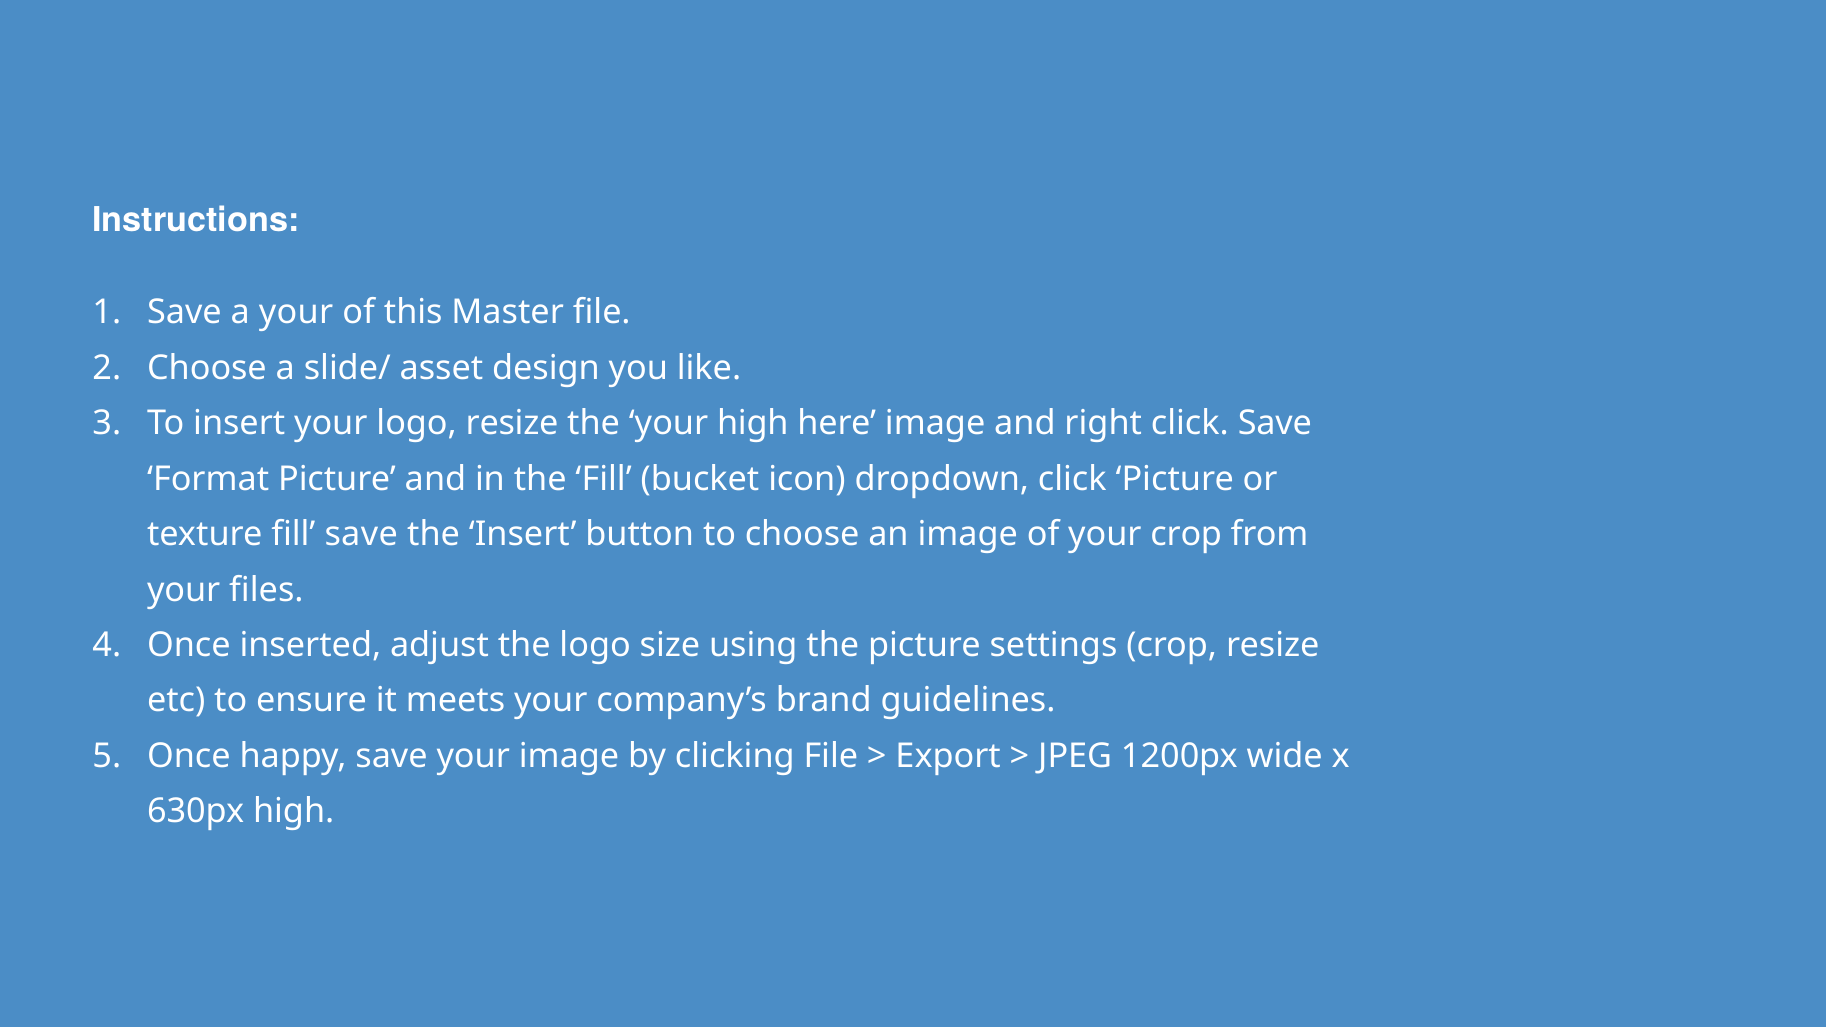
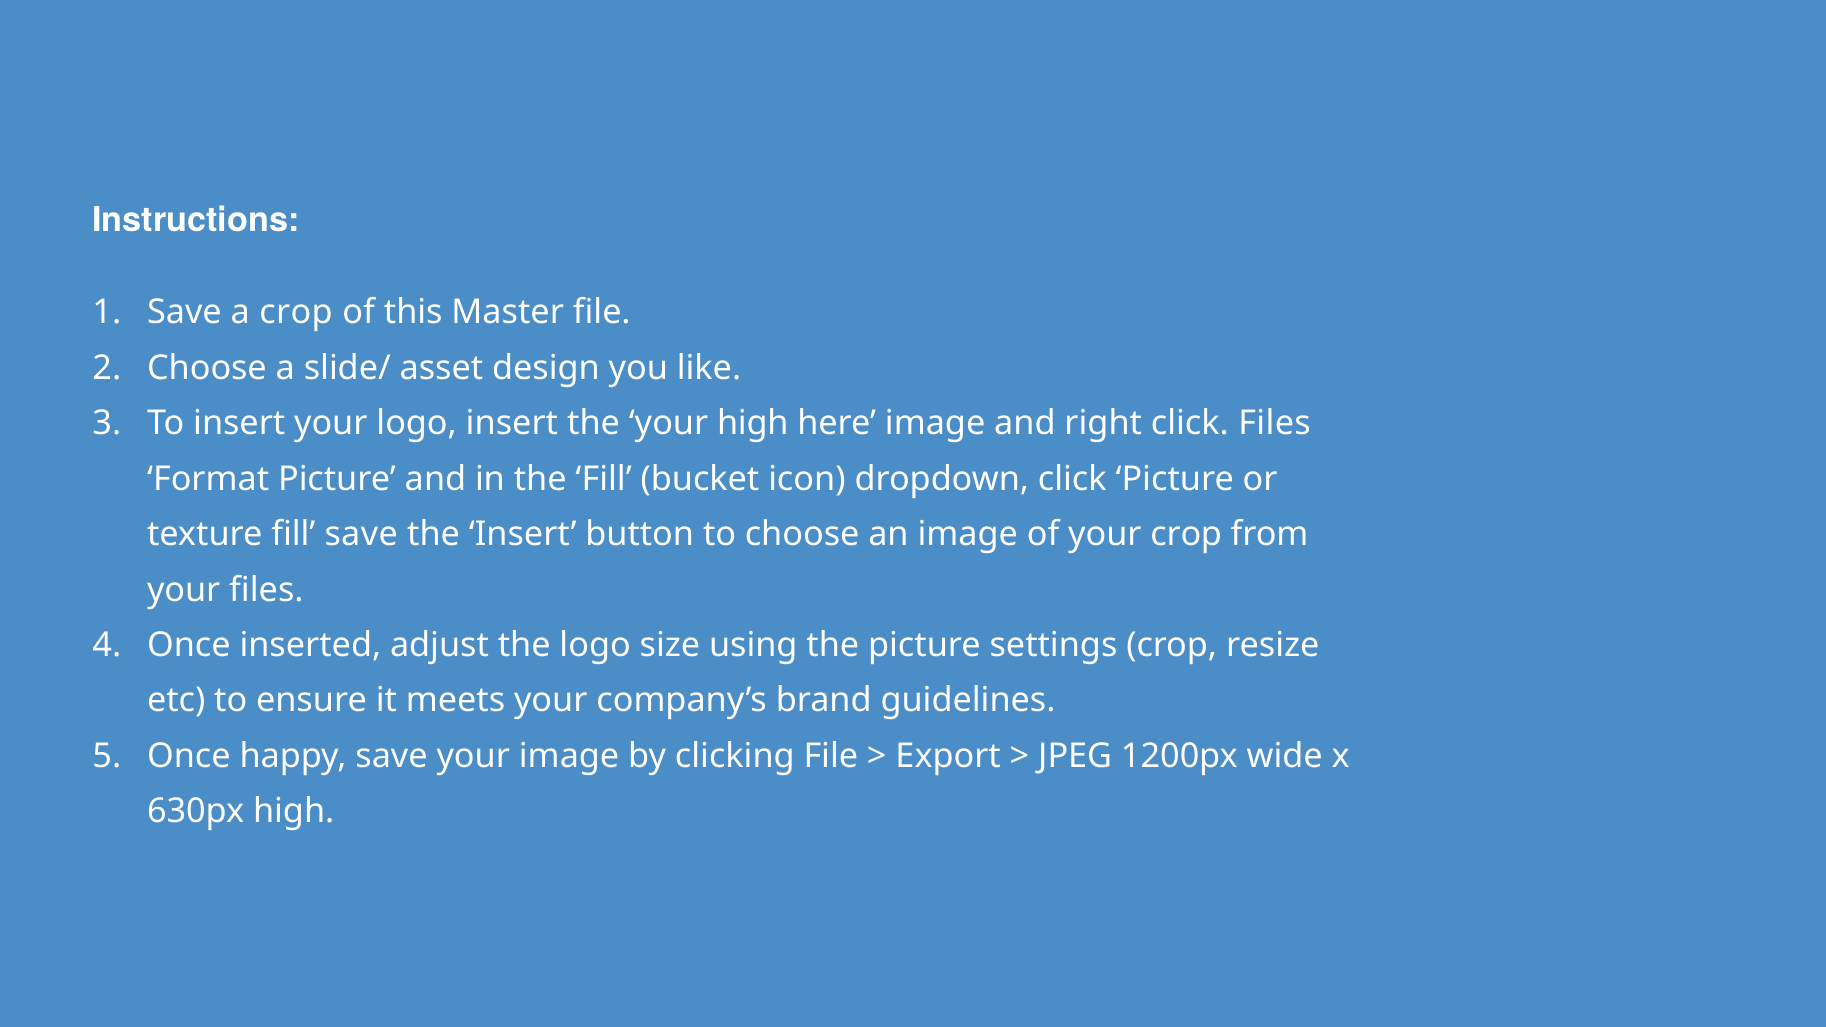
a your: your -> crop
logo resize: resize -> insert
click Save: Save -> Files
